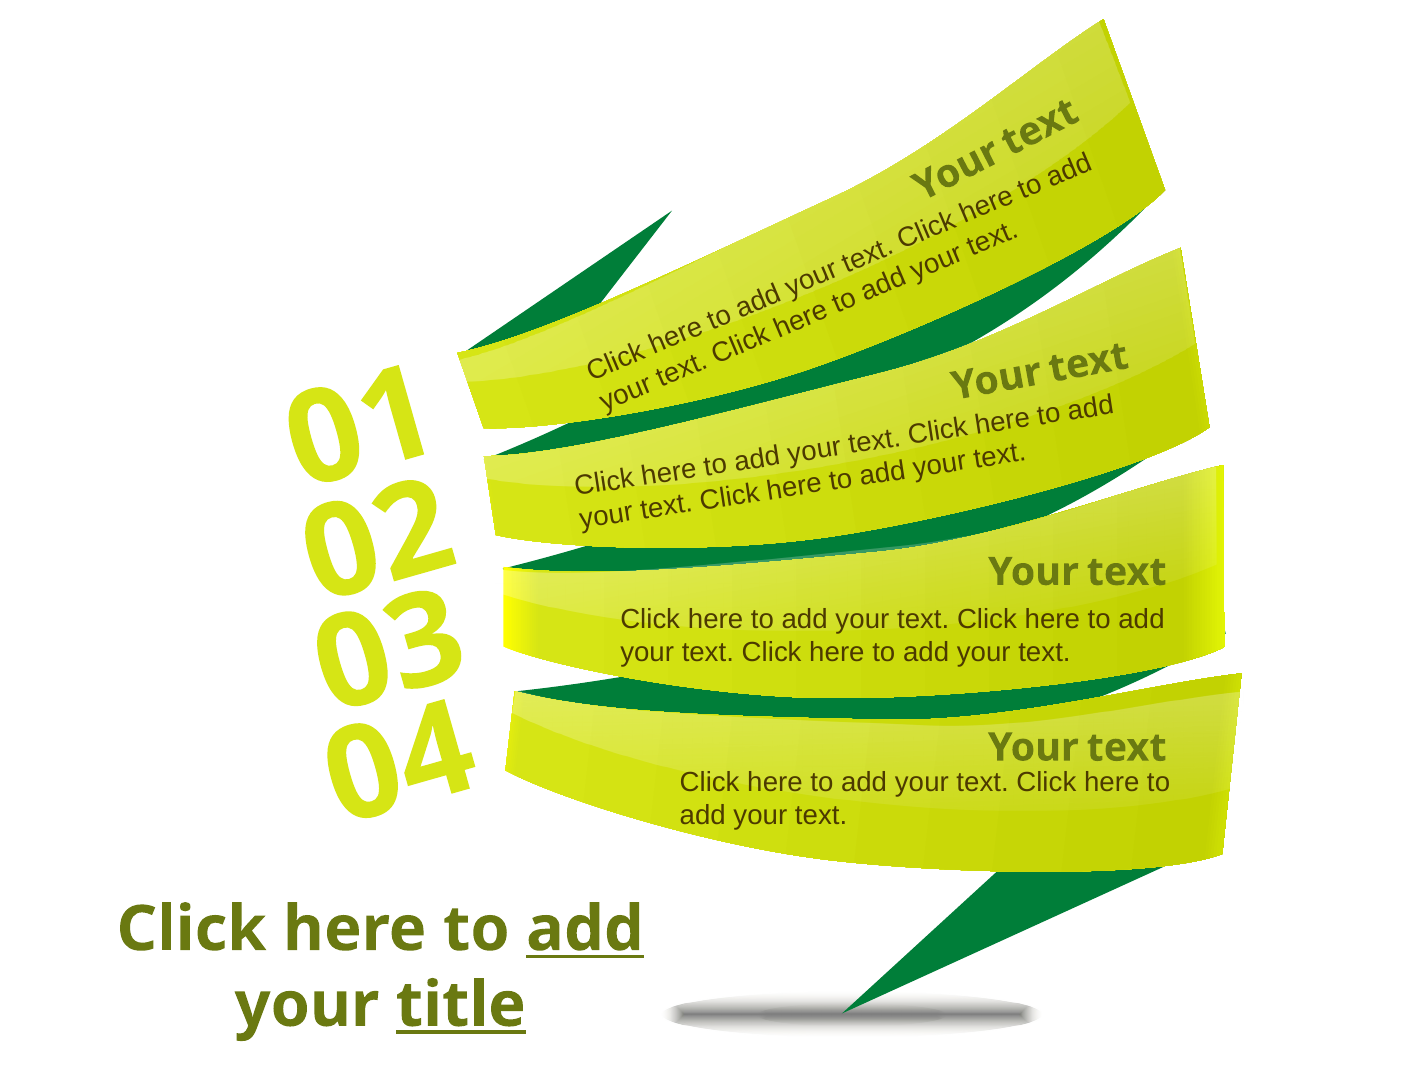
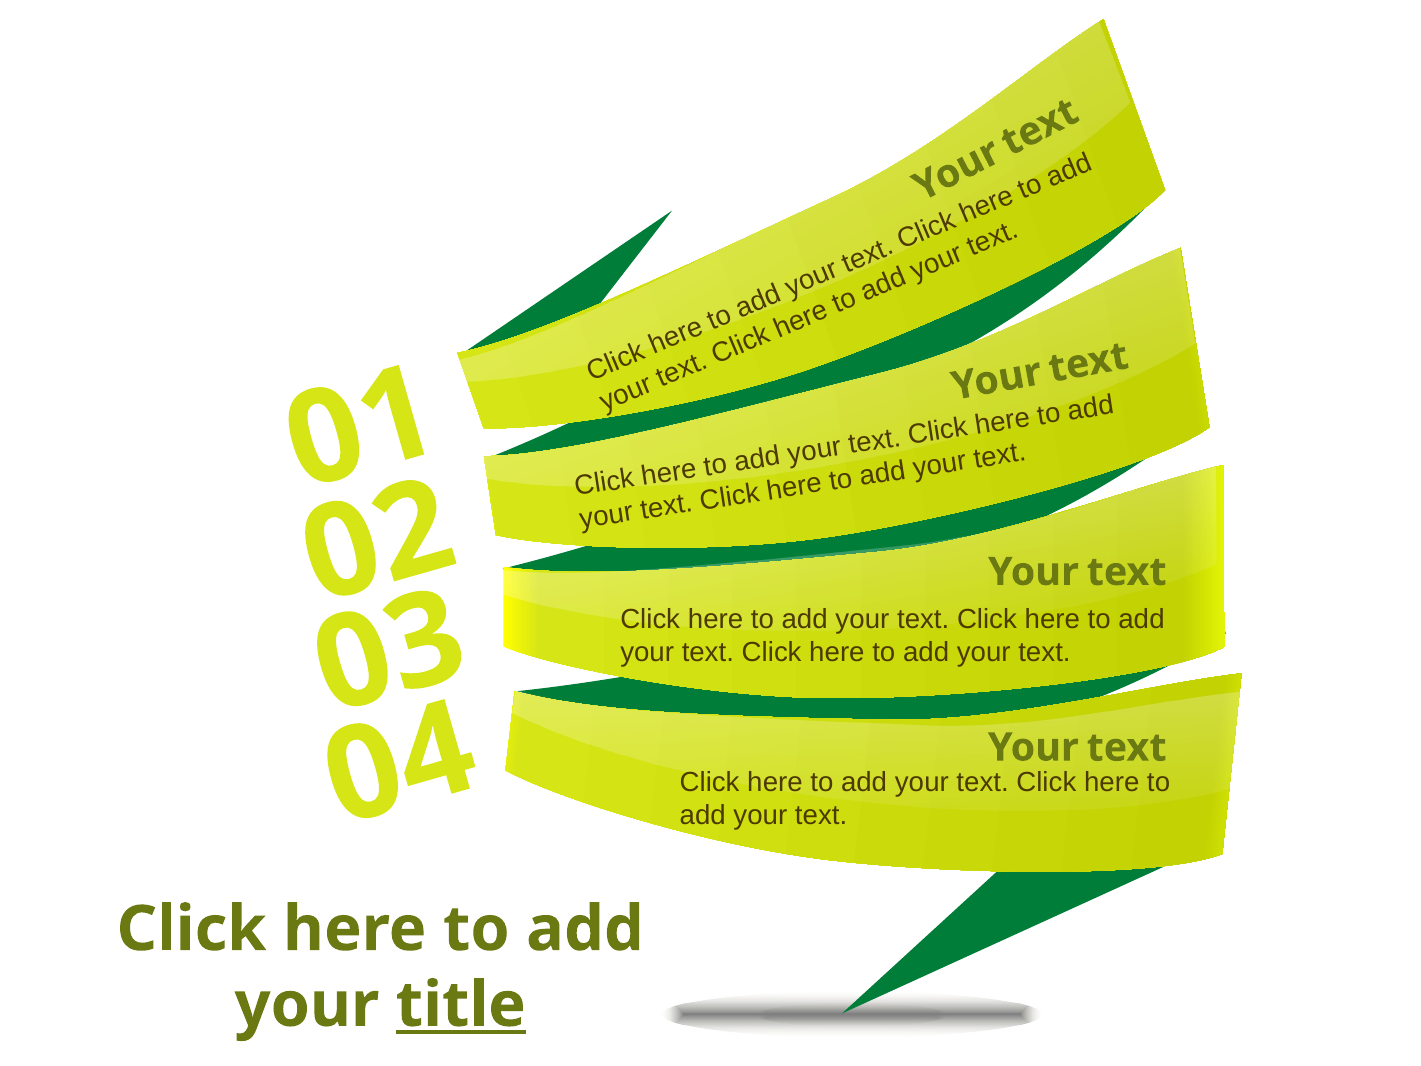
add at (585, 929) underline: present -> none
